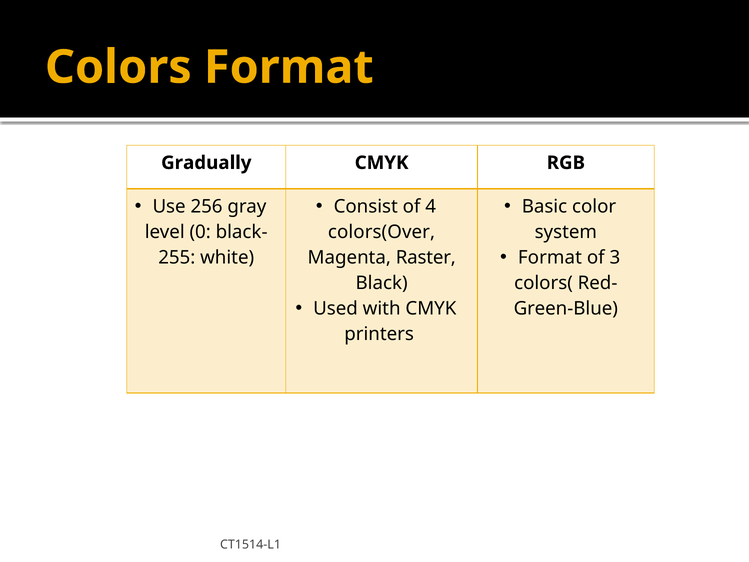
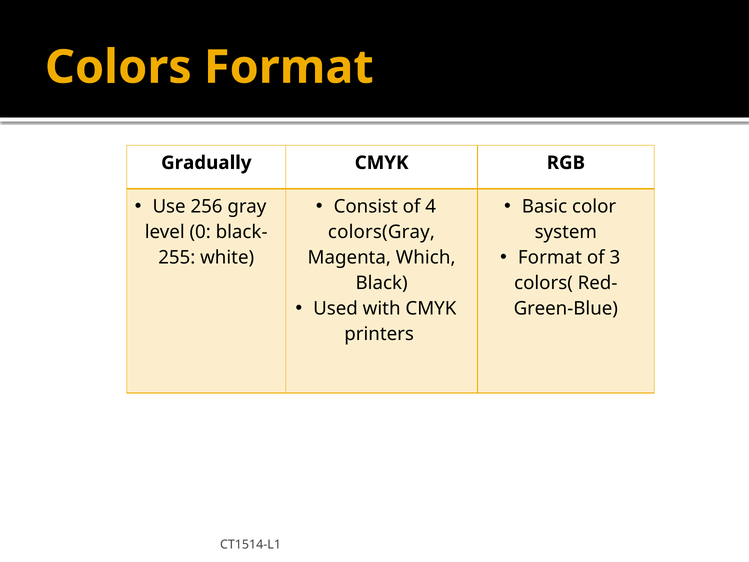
colors(Over: colors(Over -> colors(Gray
Raster: Raster -> Which
